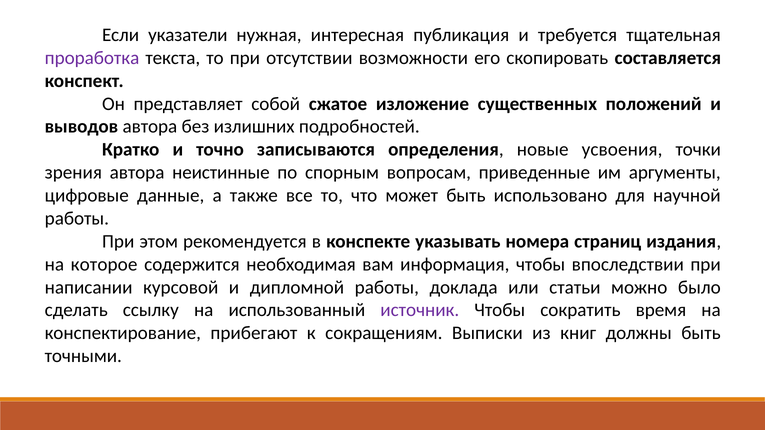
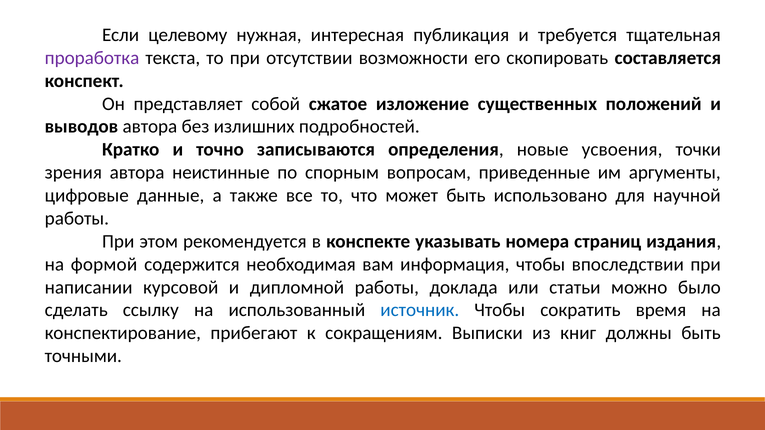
указатели: указатели -> целевому
которое: которое -> формой
источник colour: purple -> blue
